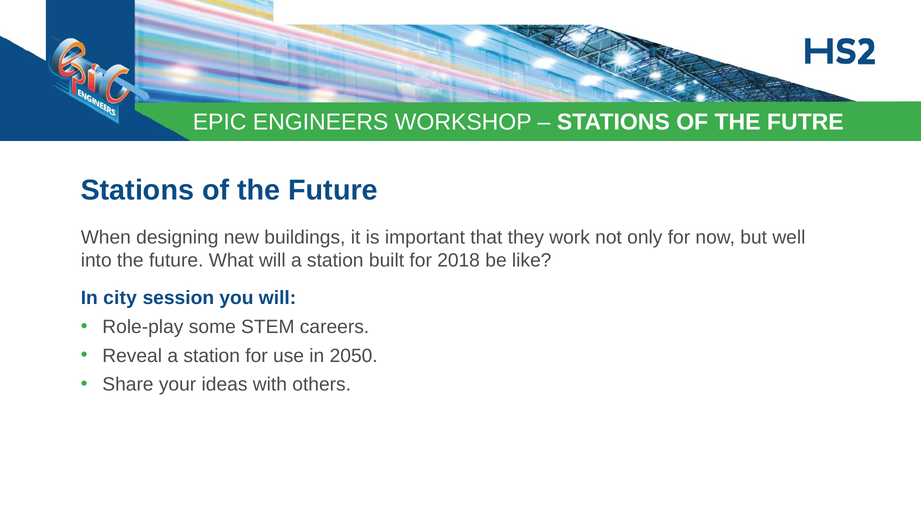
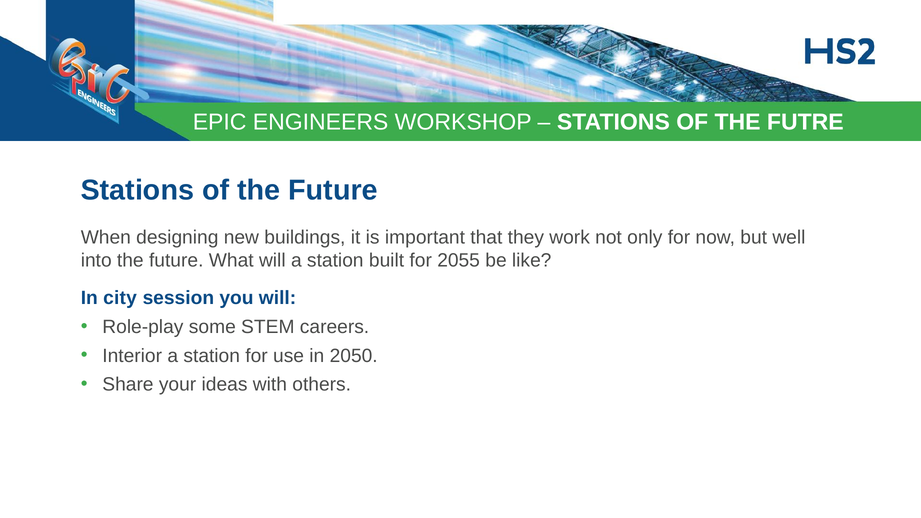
2018: 2018 -> 2055
Reveal: Reveal -> Interior
